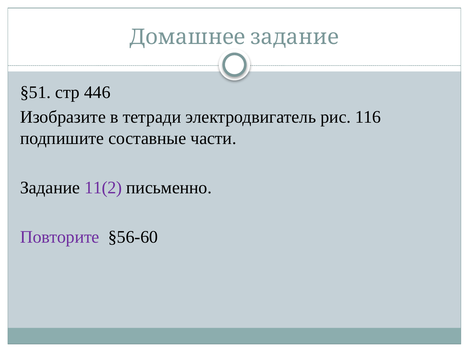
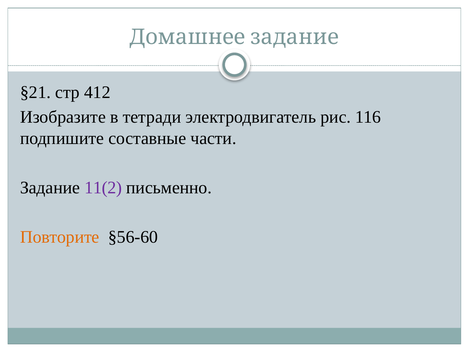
§51: §51 -> §21
446: 446 -> 412
Повторите colour: purple -> orange
